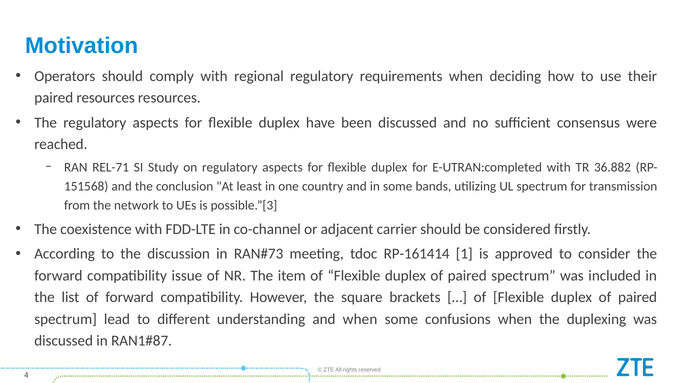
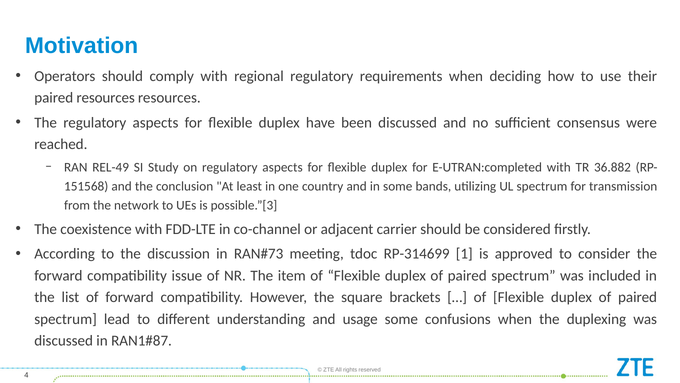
REL-71: REL-71 -> REL-49
RP-161414: RP-161414 -> RP-314699
and when: when -> usage
